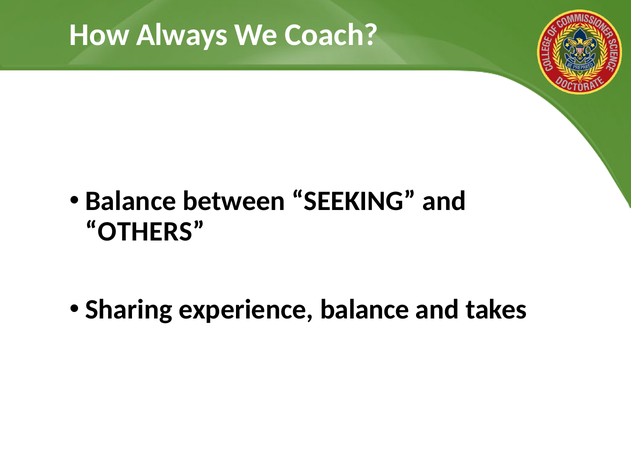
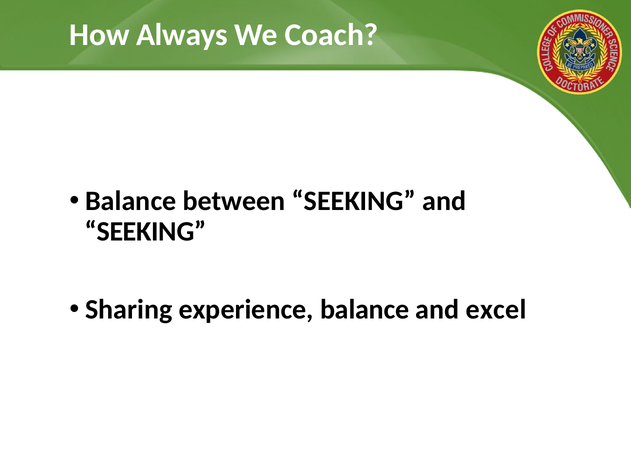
OTHERS at (145, 232): OTHERS -> SEEKING
takes: takes -> excel
